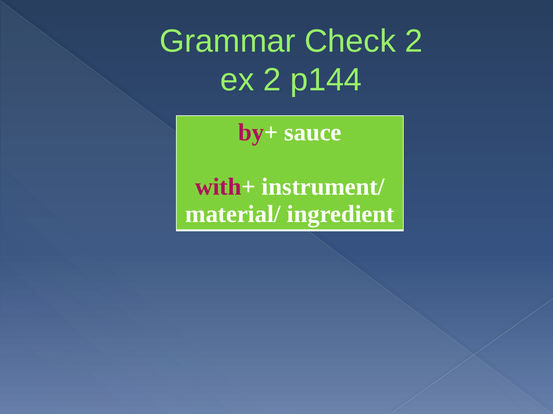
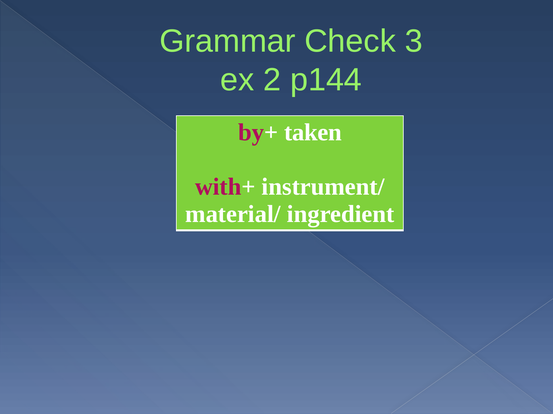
Check 2: 2 -> 3
sauce: sauce -> taken
